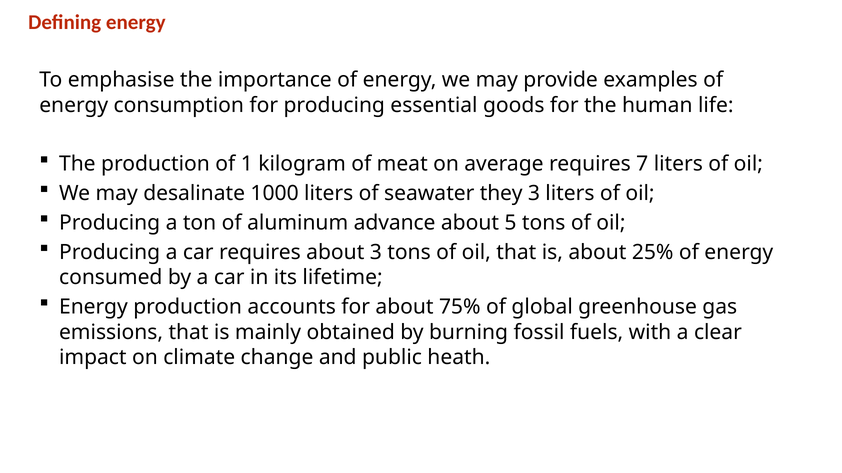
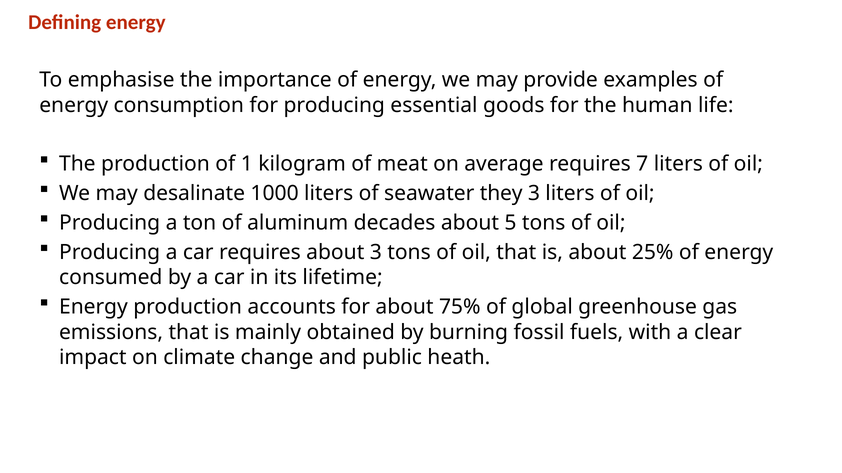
advance: advance -> decades
